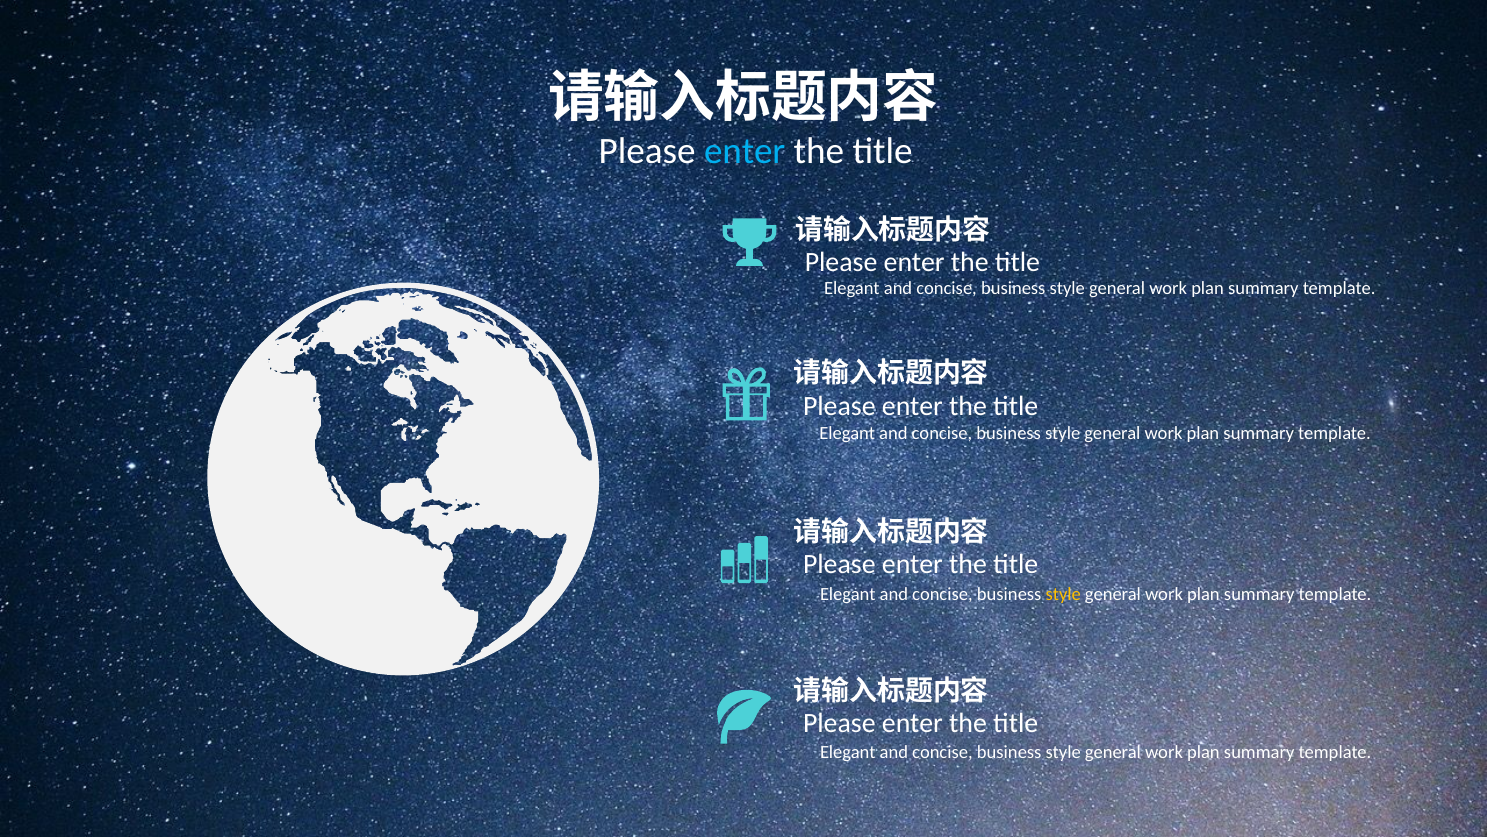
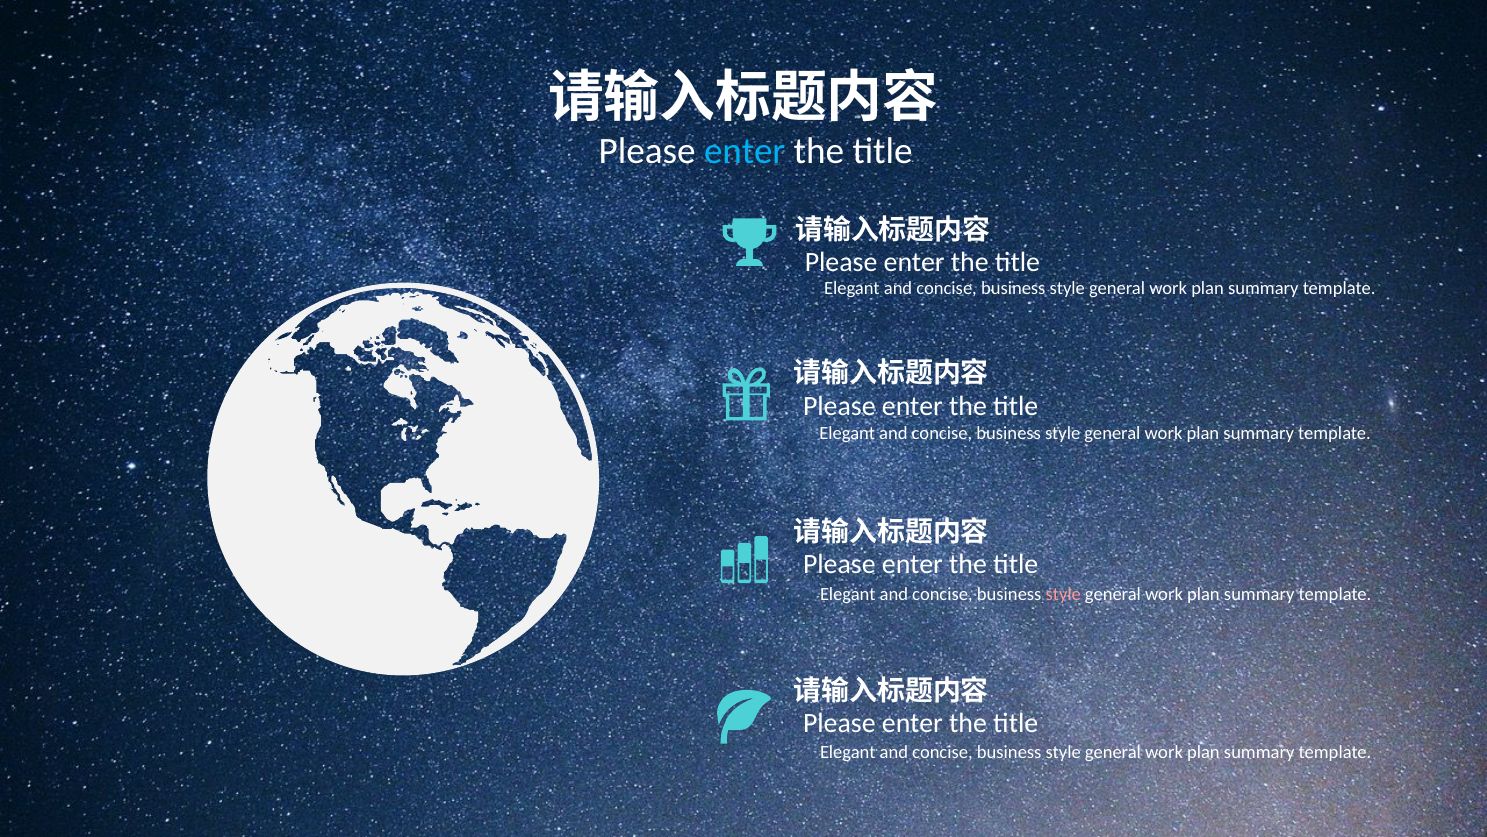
style at (1063, 594) colour: yellow -> pink
